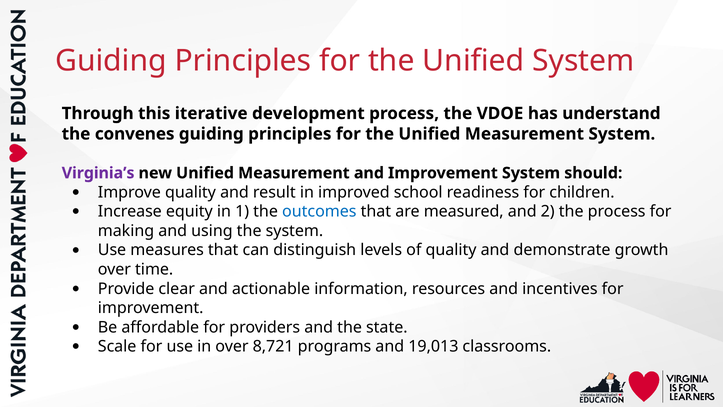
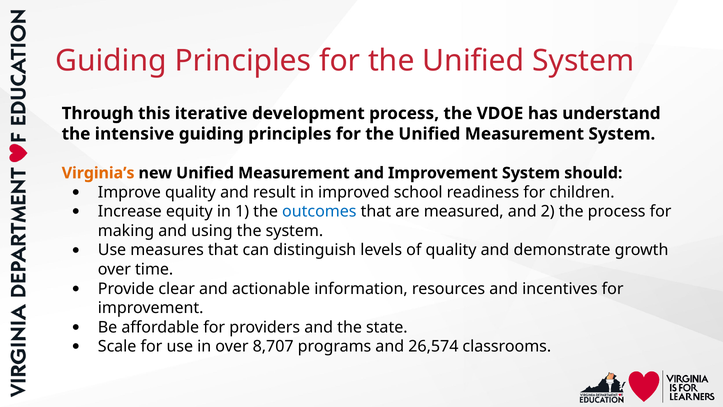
convenes: convenes -> intensive
Virginia’s colour: purple -> orange
8,721: 8,721 -> 8,707
19,013: 19,013 -> 26,574
